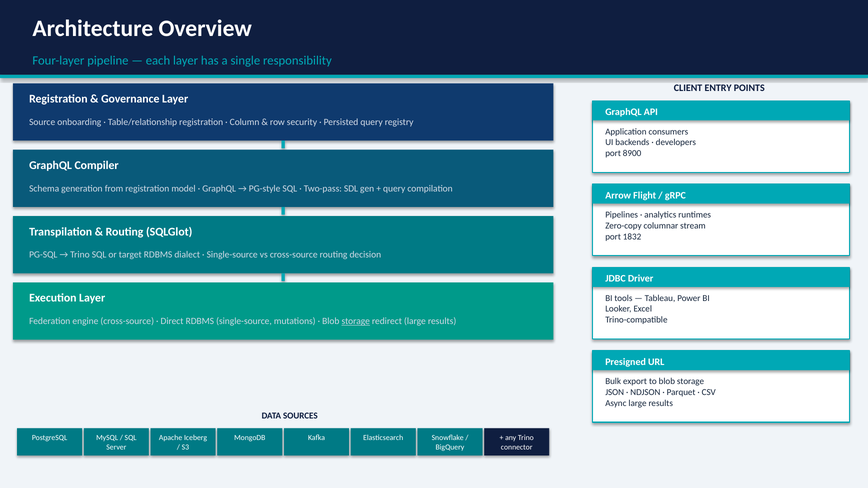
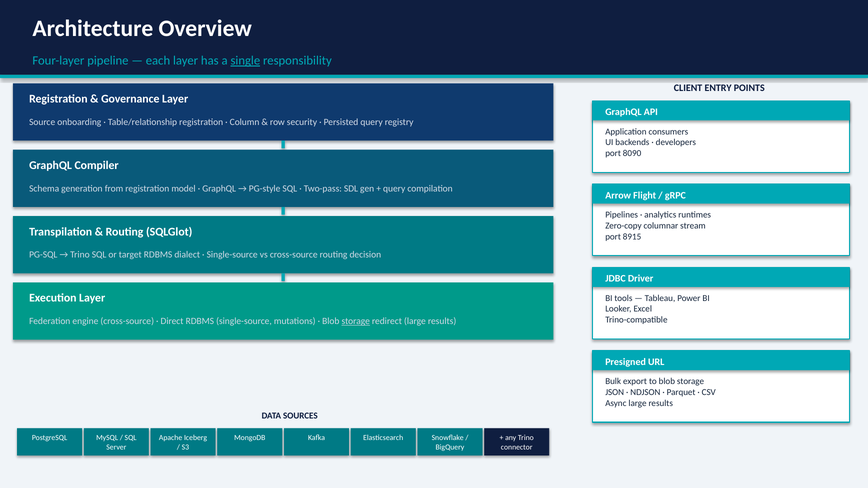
single underline: none -> present
8900: 8900 -> 8090
1832: 1832 -> 8915
